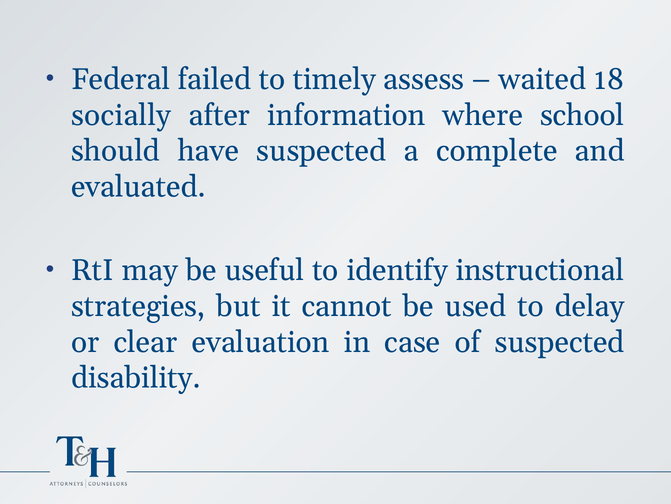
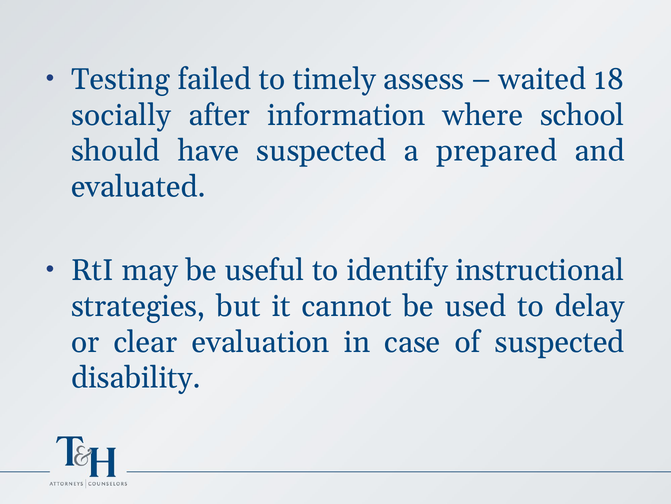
Federal: Federal -> Testing
complete: complete -> prepared
